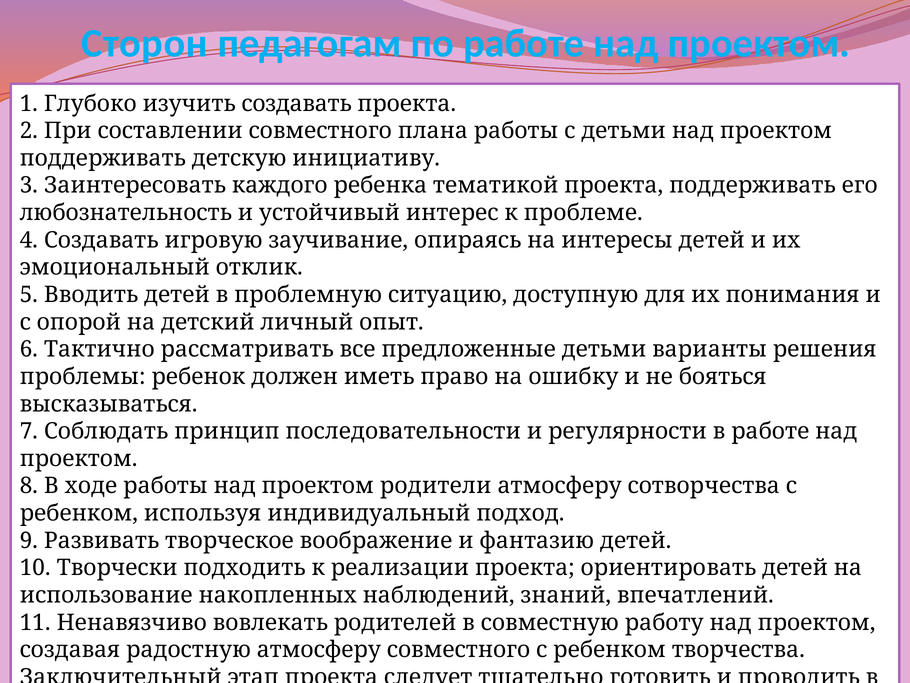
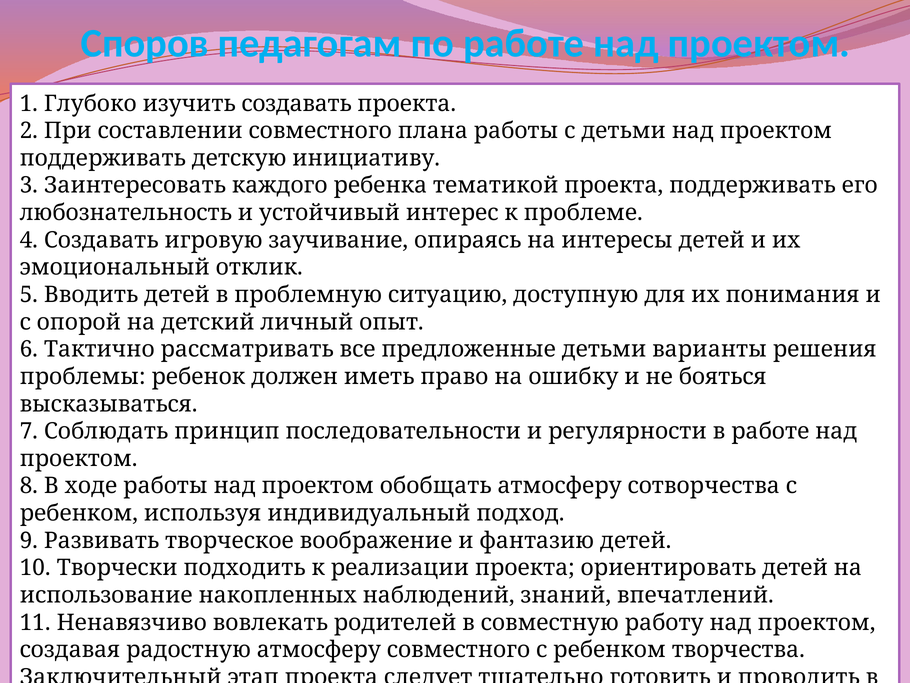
Сторон: Сторон -> Споров
родители: родители -> обобщать
